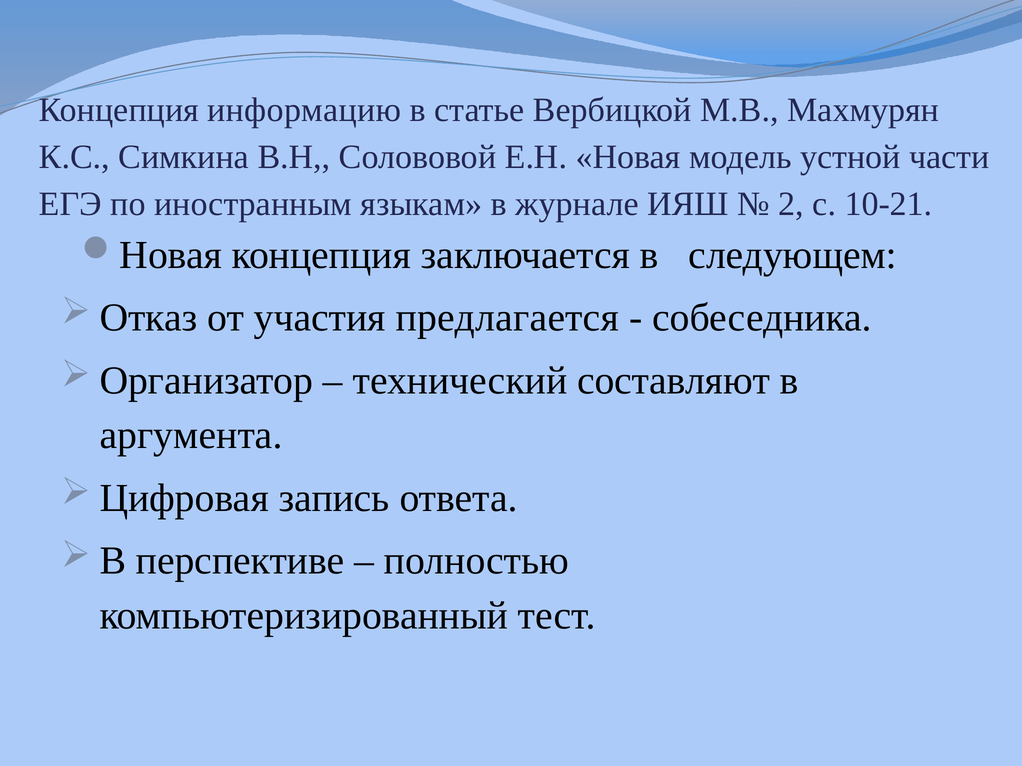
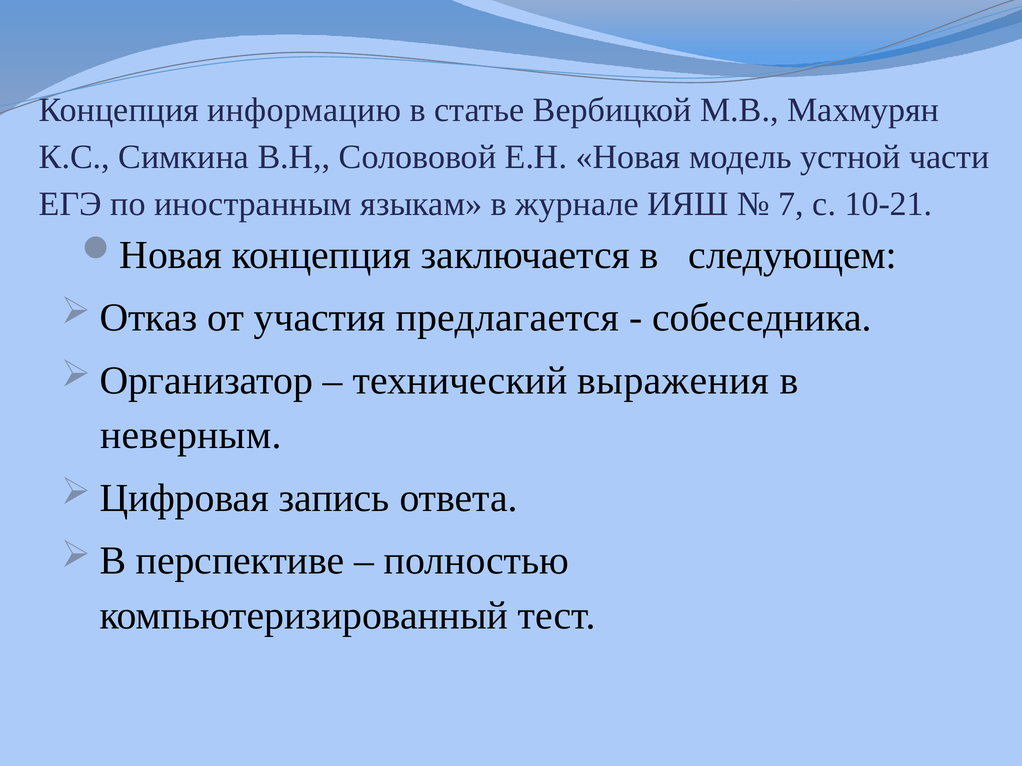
2: 2 -> 7
составляют: составляют -> выражения
аргумента: аргумента -> неверным
